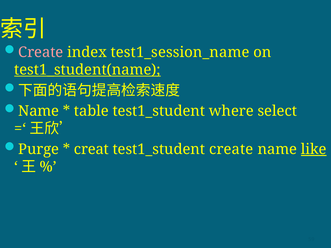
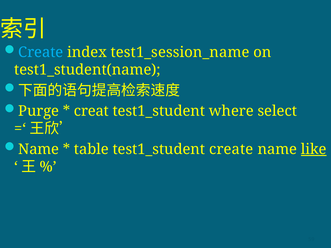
Create at (41, 52) colour: pink -> light blue
test1_student(name underline: present -> none
Name at (39, 111): Name -> Purge
table: table -> creat
Purge at (39, 149): Purge -> Name
creat: creat -> table
